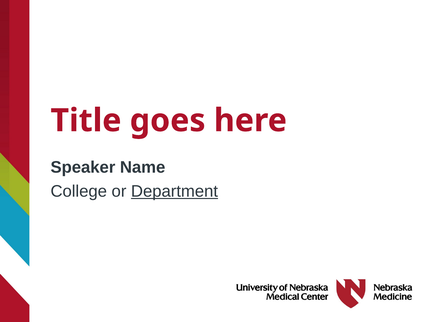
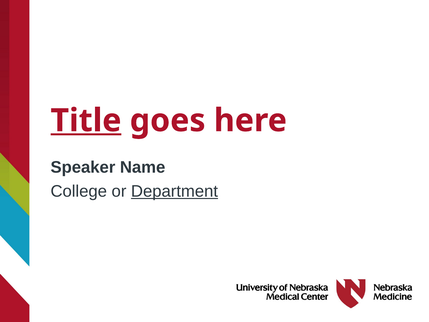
Title underline: none -> present
